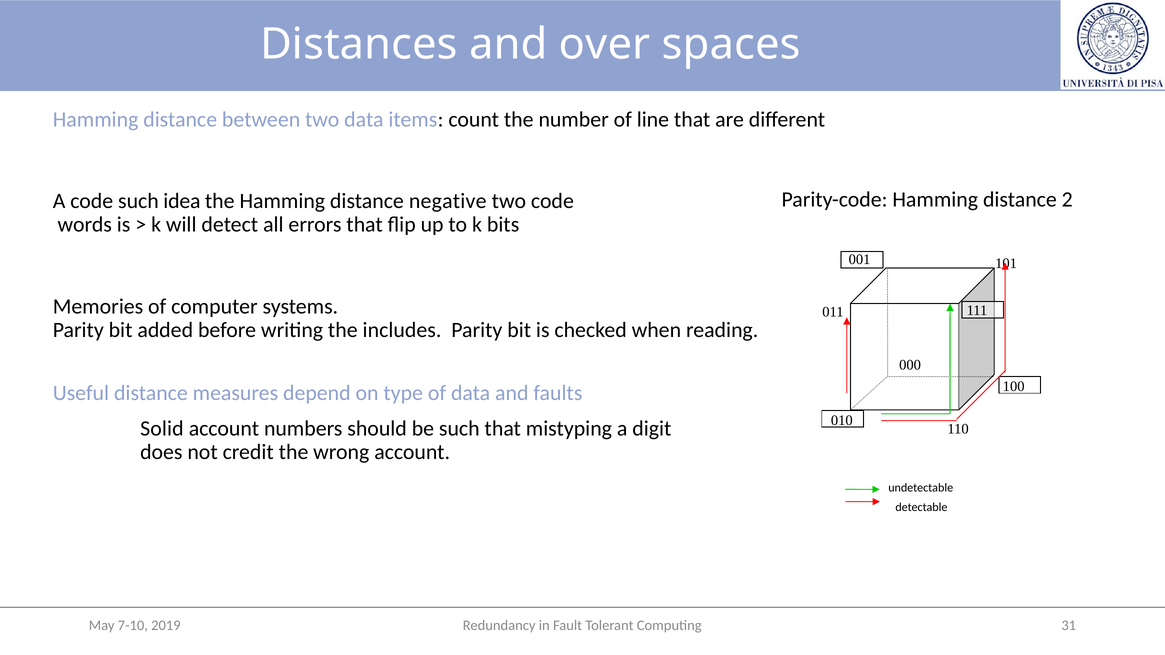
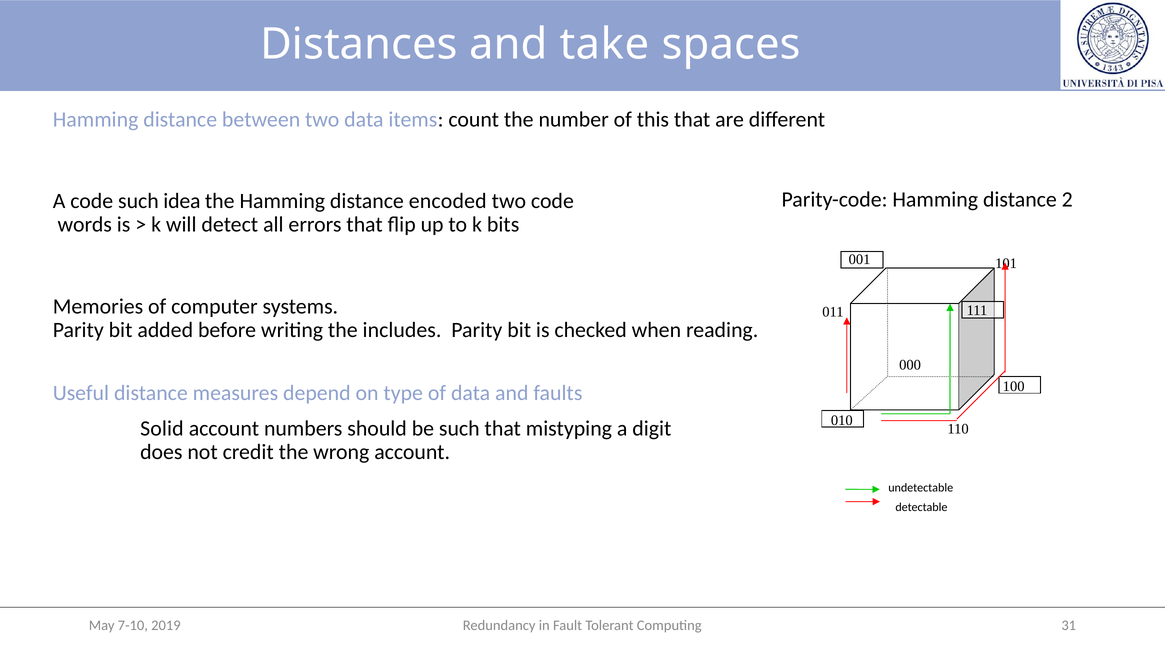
over: over -> take
line: line -> this
negative: negative -> encoded
